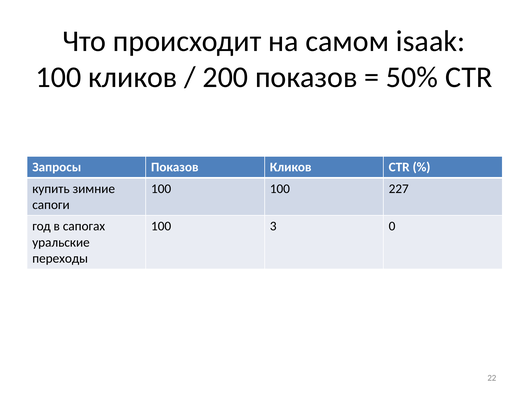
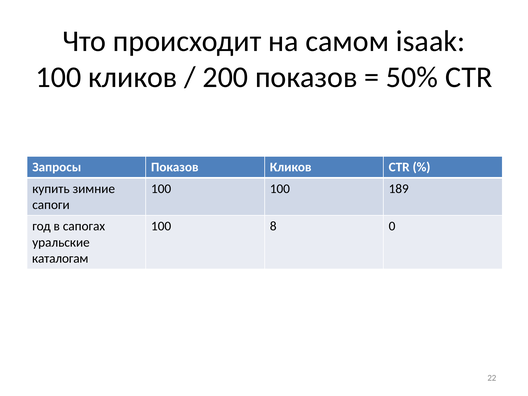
227: 227 -> 189
3: 3 -> 8
переходы: переходы -> каталогам
